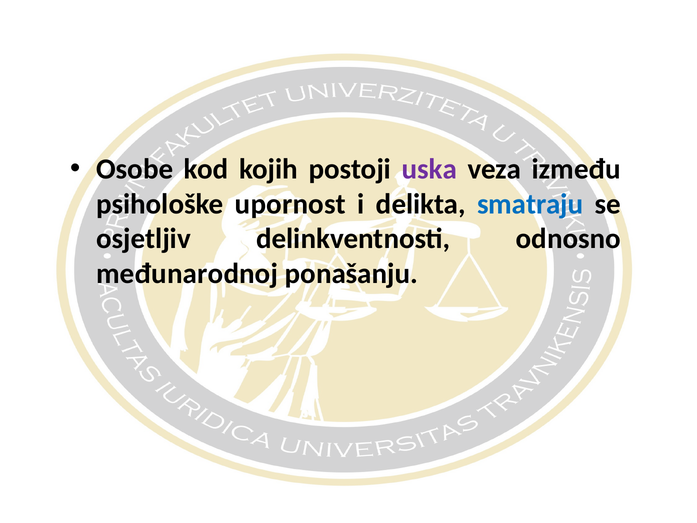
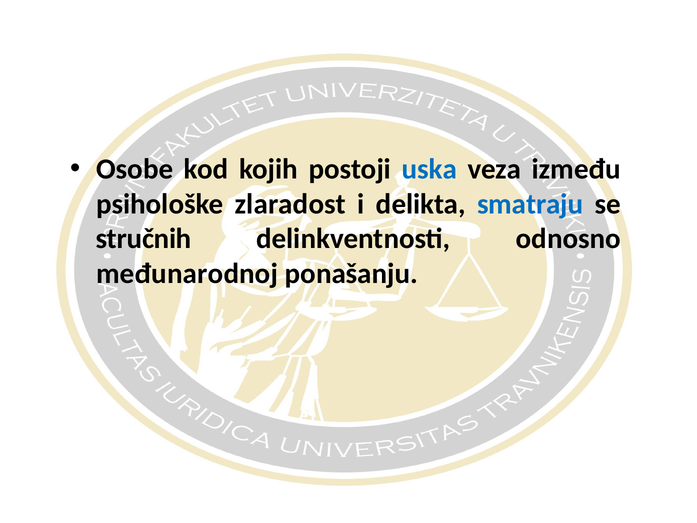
uska colour: purple -> blue
upornost: upornost -> zlaradost
osjetljiv: osjetljiv -> stručnih
